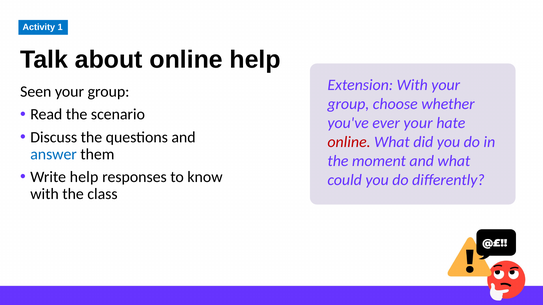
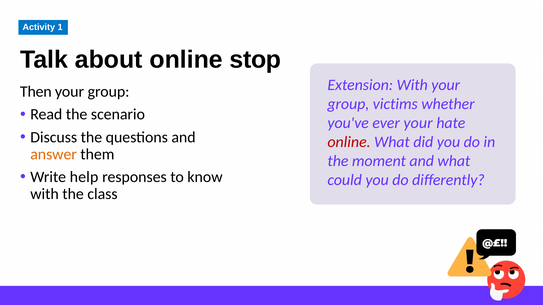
online help: help -> stop
Seen: Seen -> Then
choose: choose -> victims
answer colour: blue -> orange
